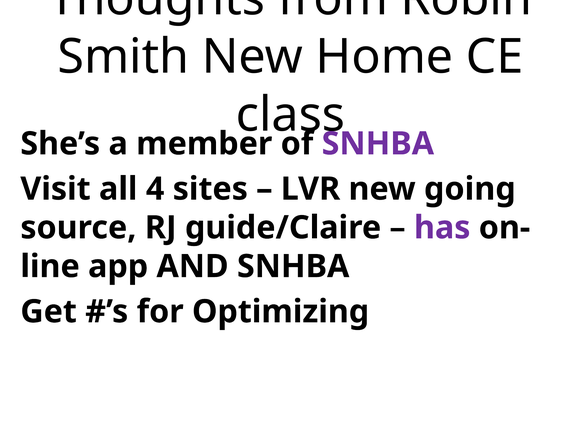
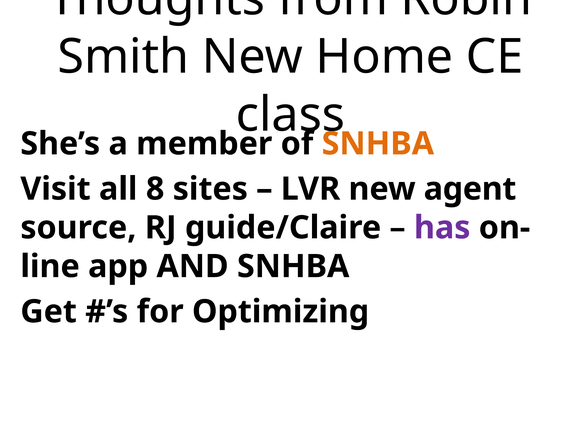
SNHBA at (378, 144) colour: purple -> orange
4: 4 -> 8
going: going -> agent
